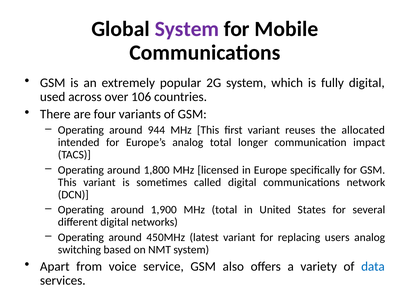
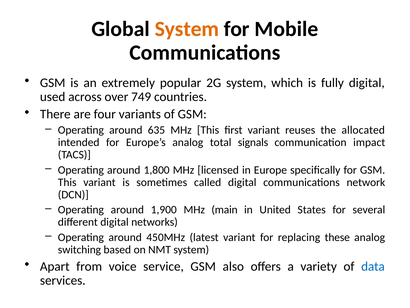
System at (187, 29) colour: purple -> orange
106: 106 -> 749
944: 944 -> 635
longer: longer -> signals
MHz total: total -> main
users: users -> these
